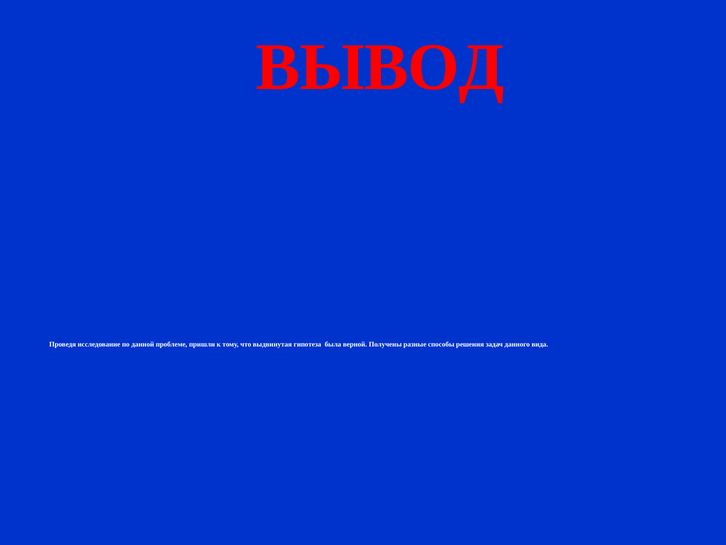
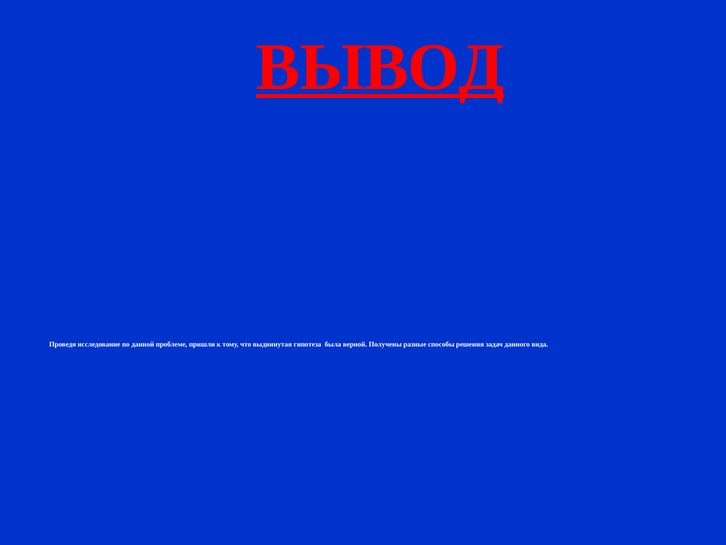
ВЫВОД underline: none -> present
